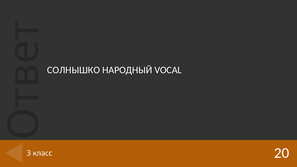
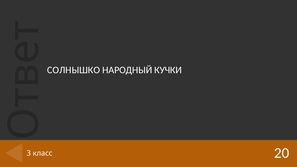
VOCAL: VOCAL -> КУЧКИ
